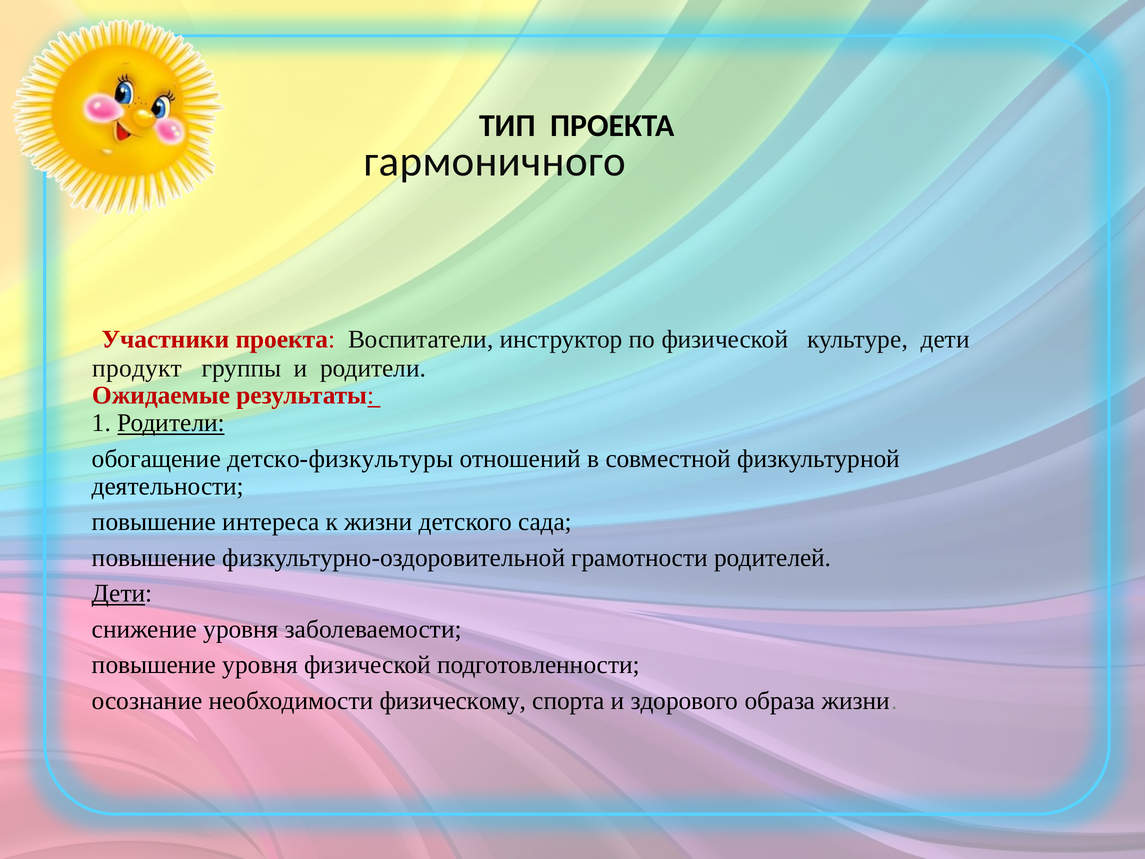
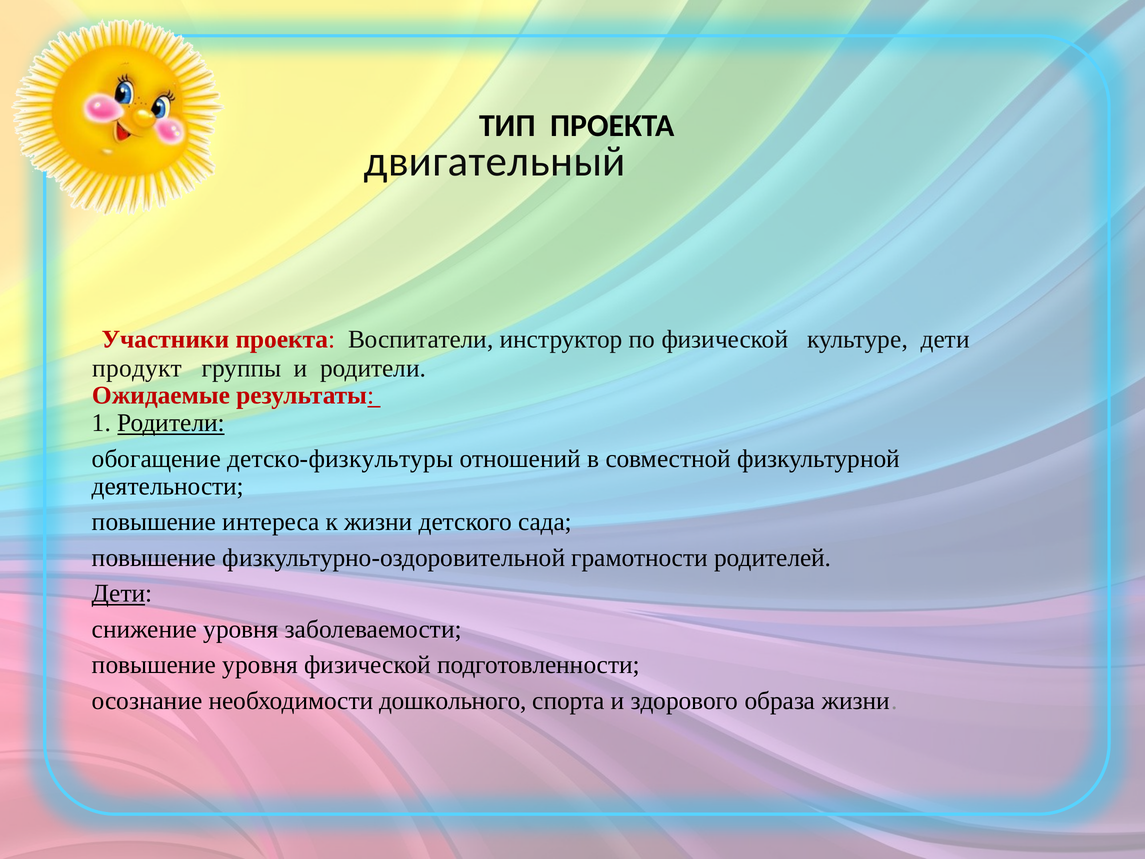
гармоничного: гармоничного -> двигательный
физическому: физическому -> дошкольного
